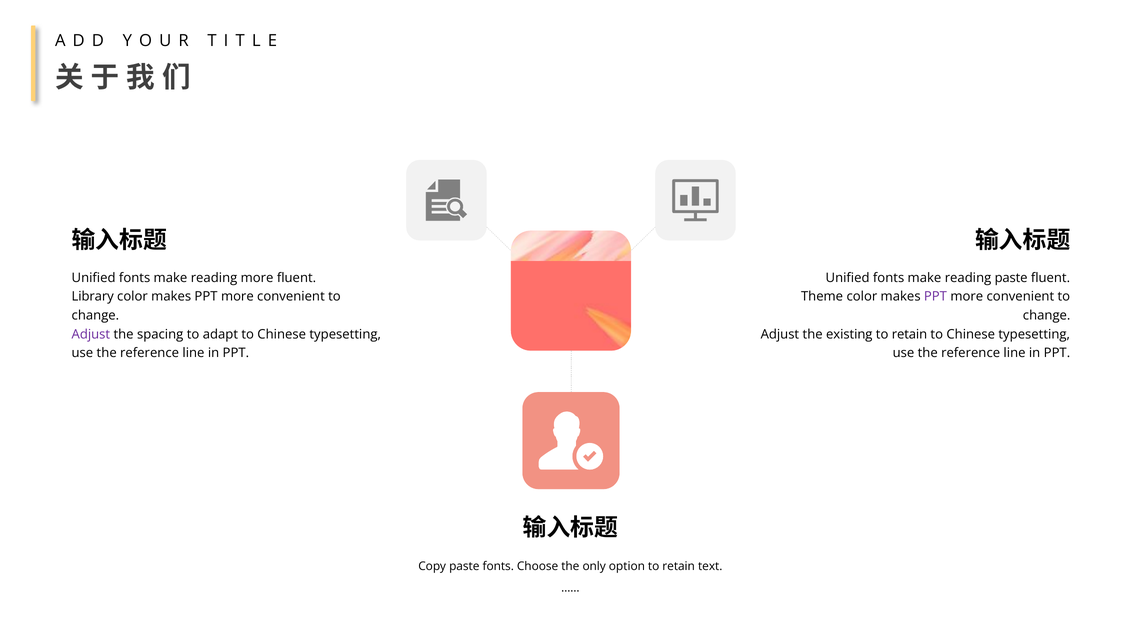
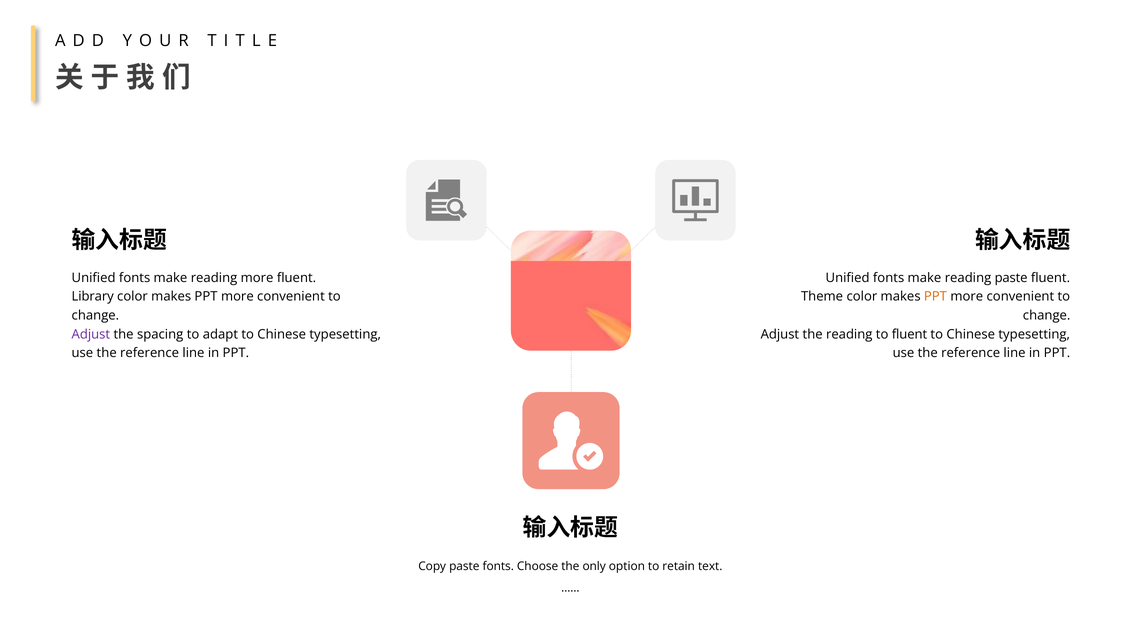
PPT at (935, 297) colour: purple -> orange
the existing: existing -> reading
retain at (909, 334): retain -> fluent
